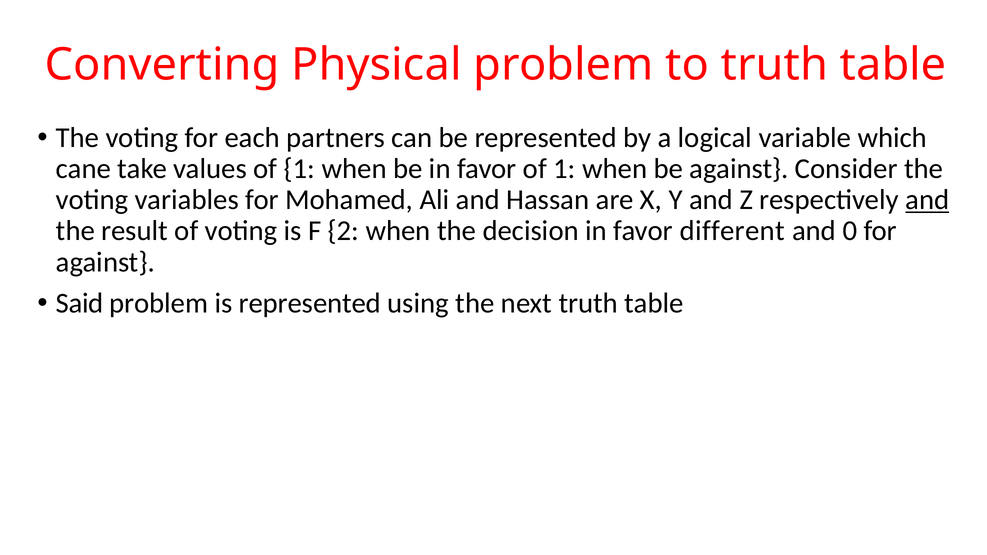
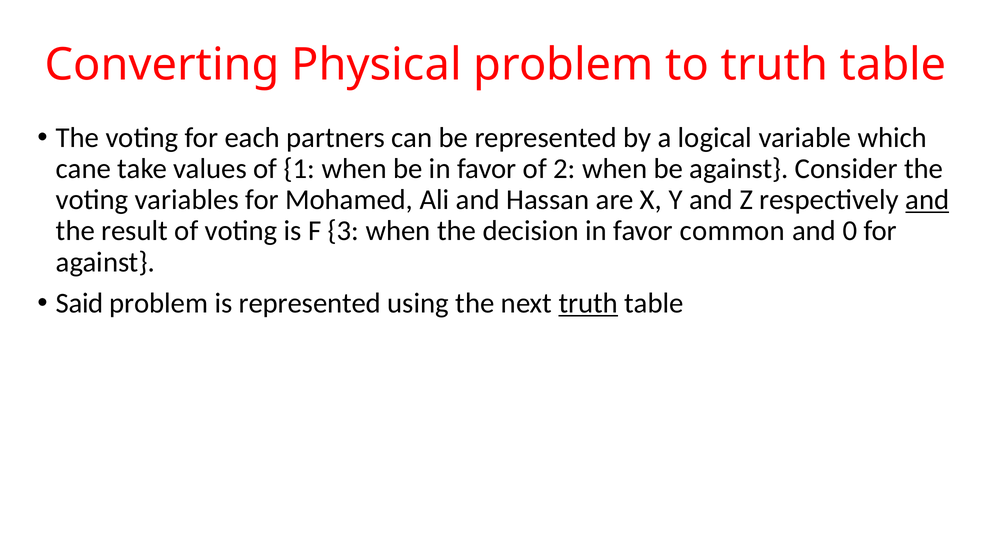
favor of 1: 1 -> 2
2: 2 -> 3
different: different -> common
truth at (588, 303) underline: none -> present
